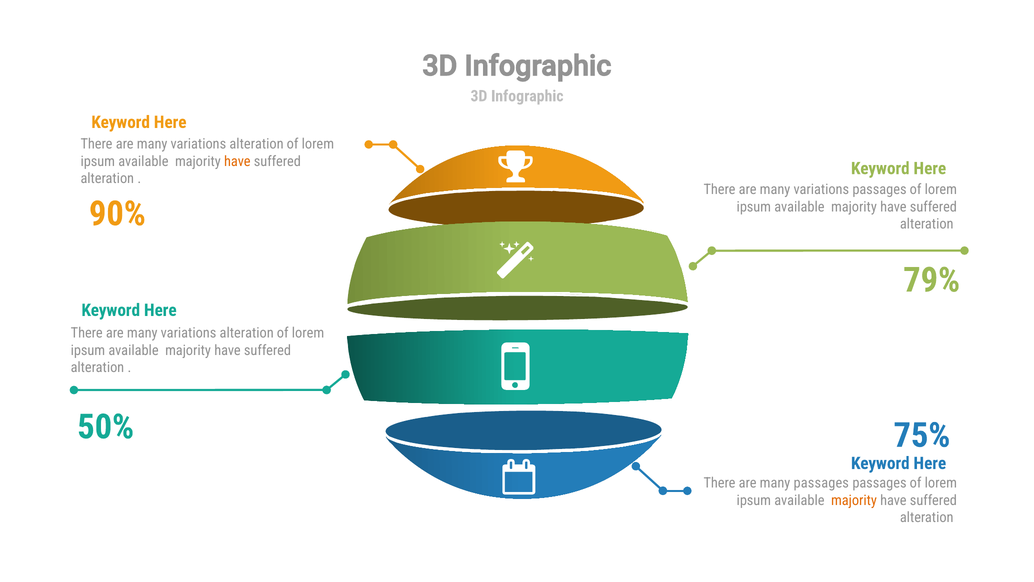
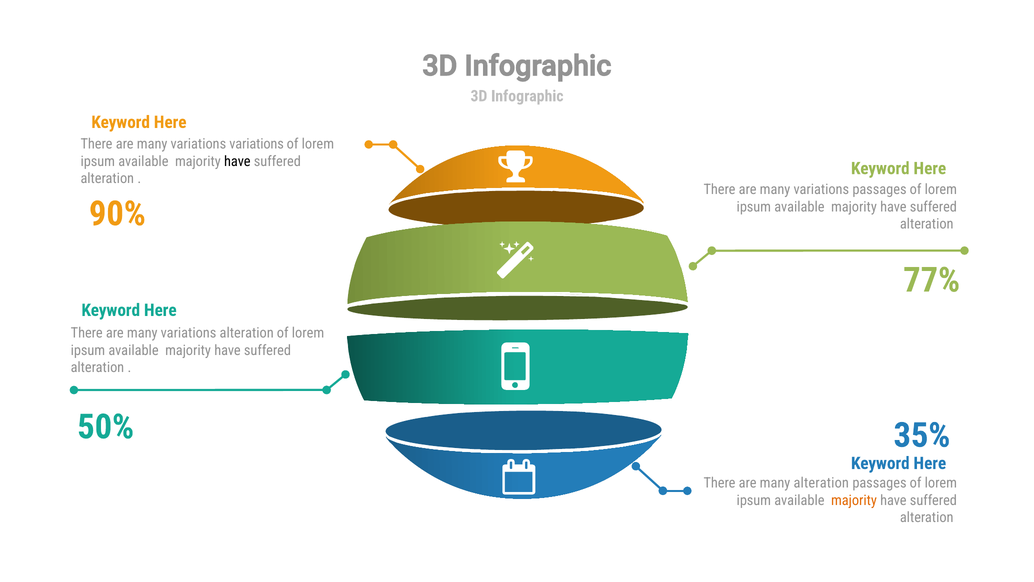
alteration at (257, 144): alteration -> variations
have at (237, 161) colour: orange -> black
79%: 79% -> 77%
75%: 75% -> 35%
many passages: passages -> alteration
